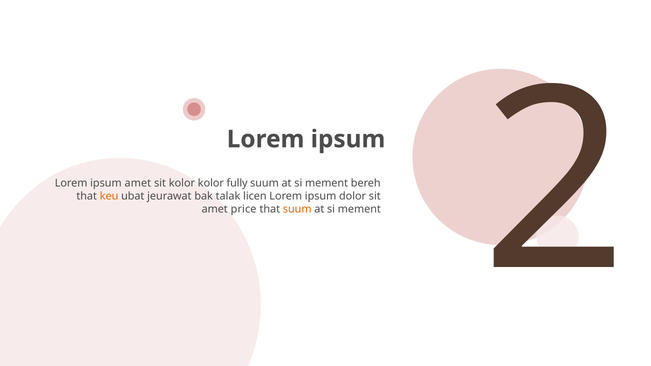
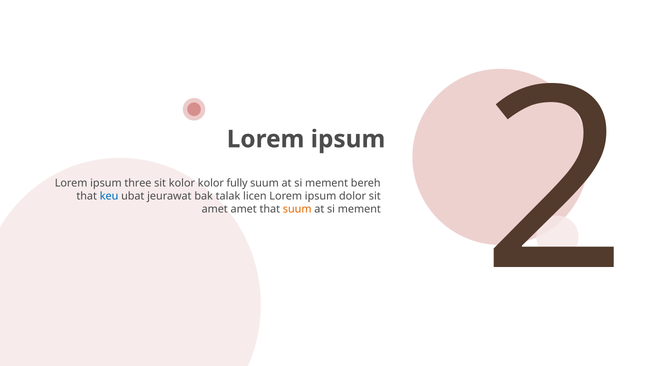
ipsum amet: amet -> three
keu colour: orange -> blue
amet price: price -> amet
